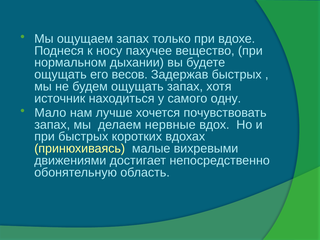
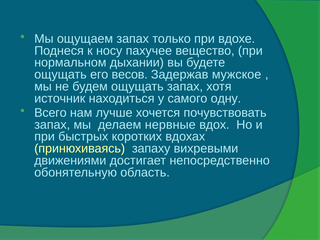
Задержав быстрых: быстрых -> мужское
Мало: Мало -> Всего
малые: малые -> запаху
